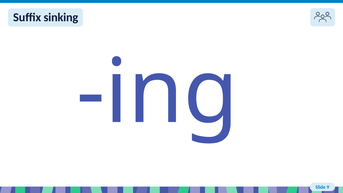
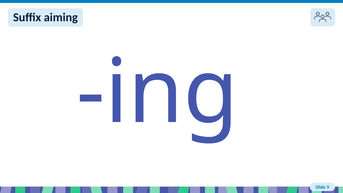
sinking: sinking -> aiming
